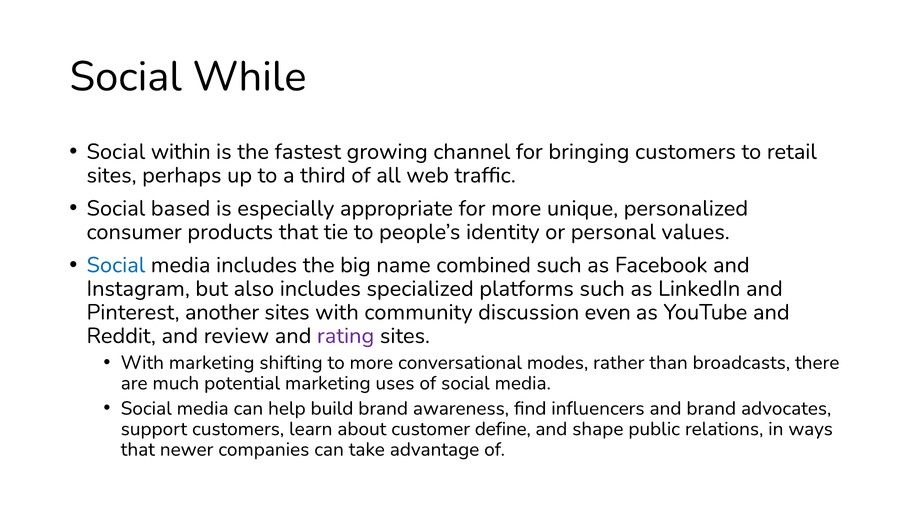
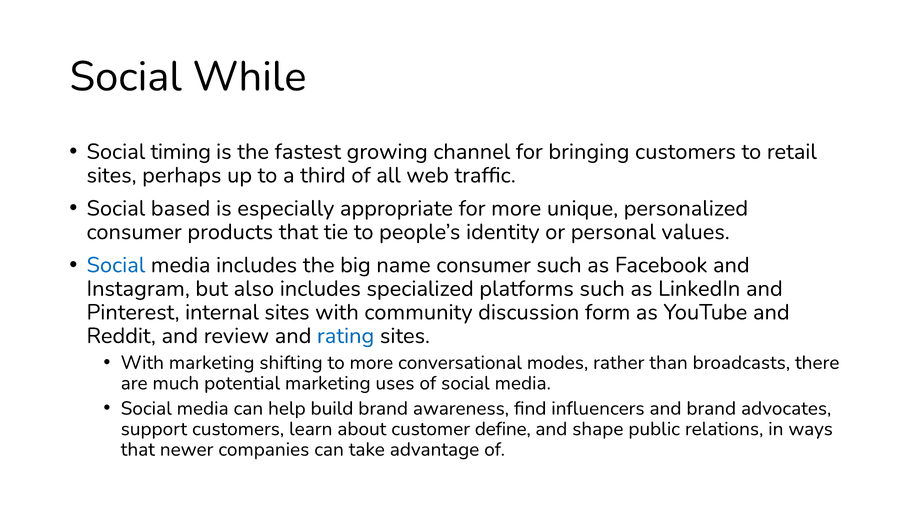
within: within -> timing
name combined: combined -> consumer
another: another -> internal
even: even -> form
rating colour: purple -> blue
